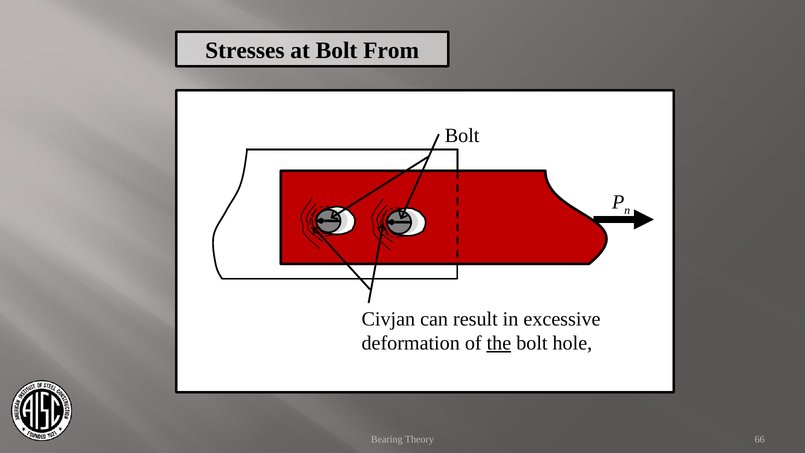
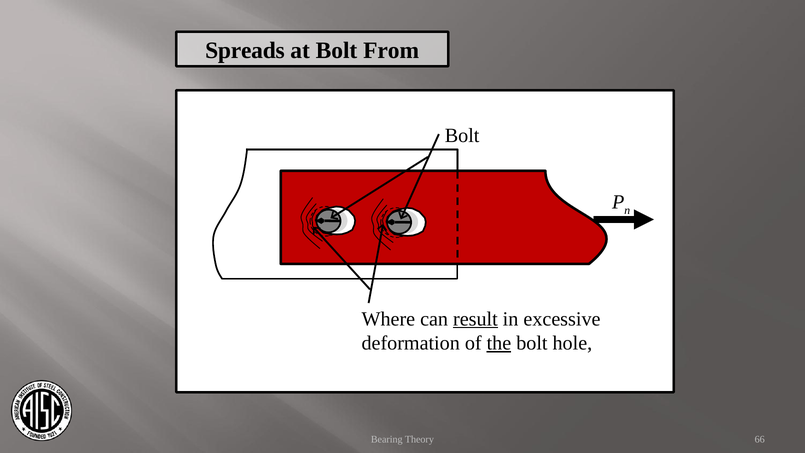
Stresses: Stresses -> Spreads
Civjan: Civjan -> Where
result underline: none -> present
